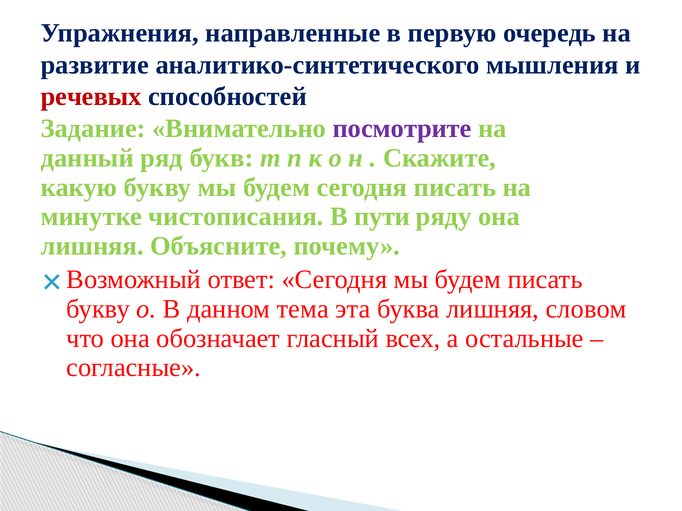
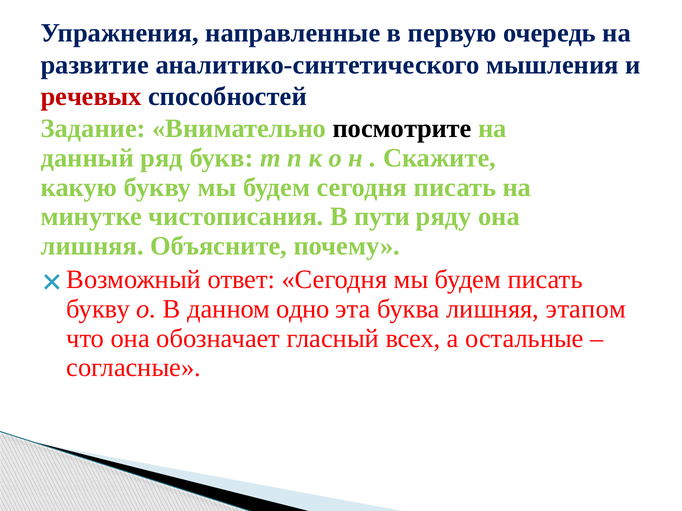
посмотрите colour: purple -> black
тема: тема -> одно
словом: словом -> этапом
